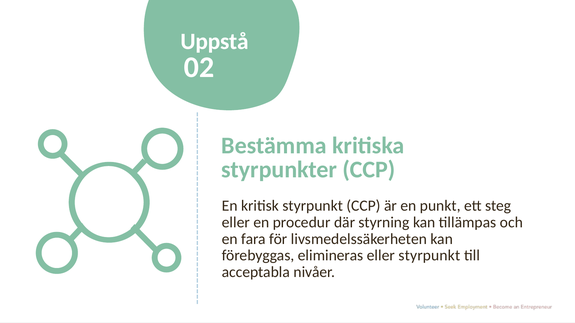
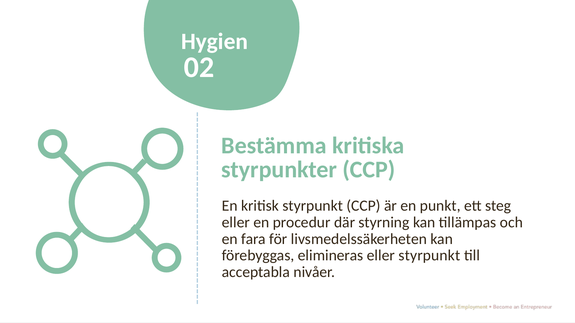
Uppstå: Uppstå -> Hygien
